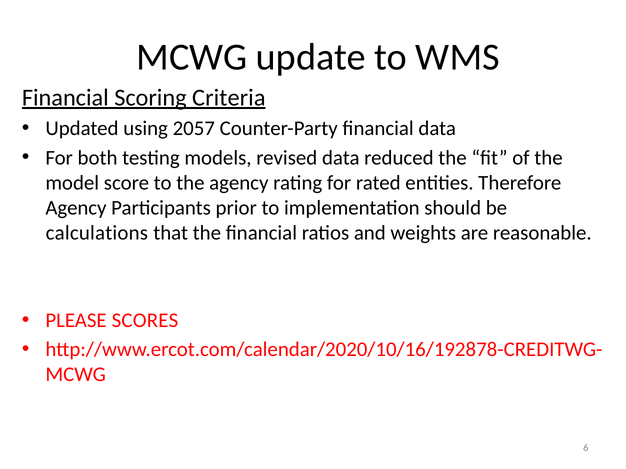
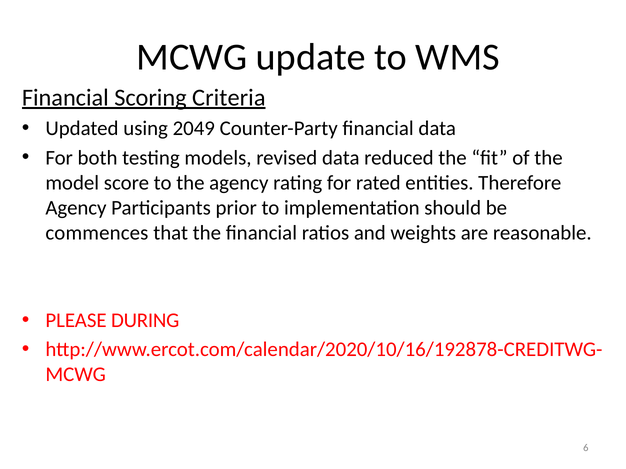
2057: 2057 -> 2049
calculations: calculations -> commences
SCORES: SCORES -> DURING
